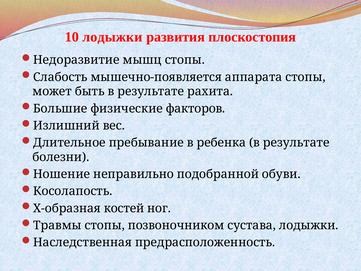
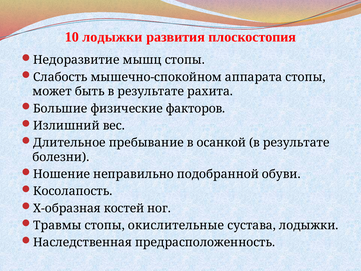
мышечно-появляется: мышечно-появляется -> мышечно-спокойном
ребенка: ребенка -> осанкой
позвоночником: позвоночником -> окислительные
